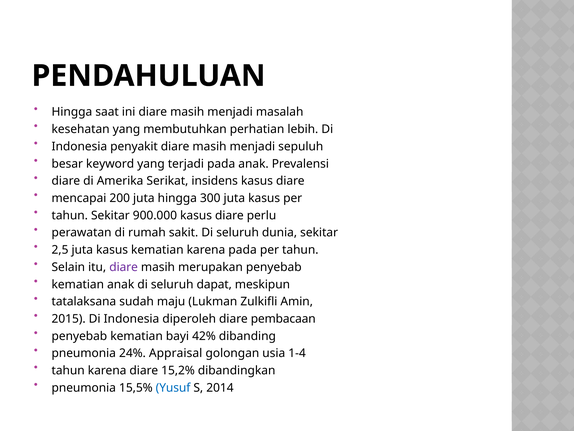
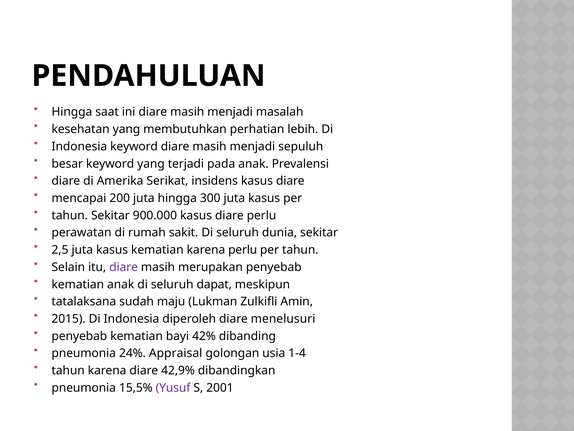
Indonesia penyakit: penyakit -> keyword
karena pada: pada -> perlu
pembacaan: pembacaan -> menelusuri
15,2%: 15,2% -> 42,9%
Yusuf colour: blue -> purple
2014: 2014 -> 2001
